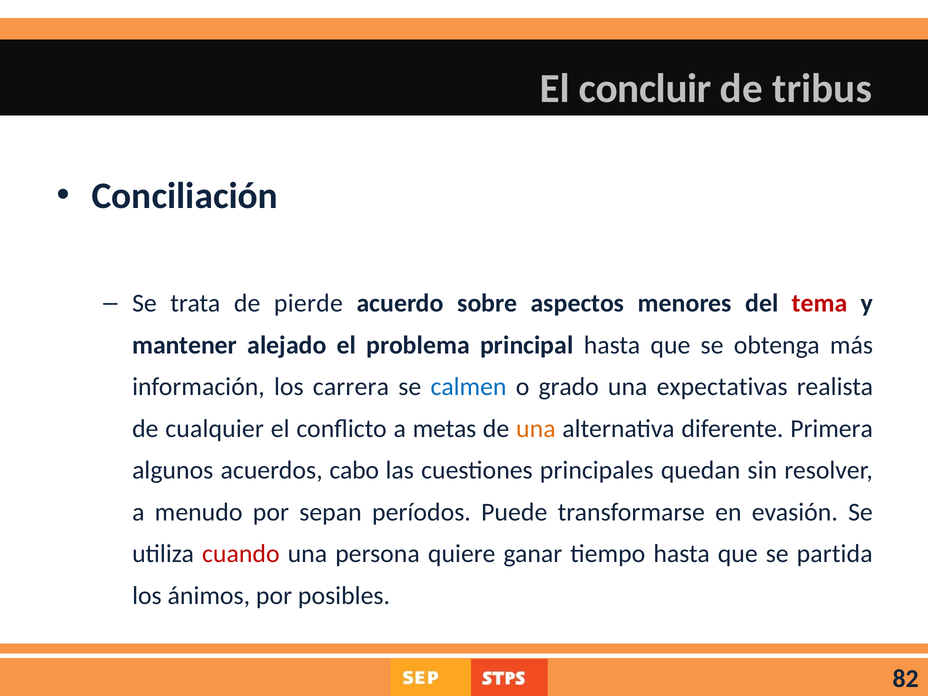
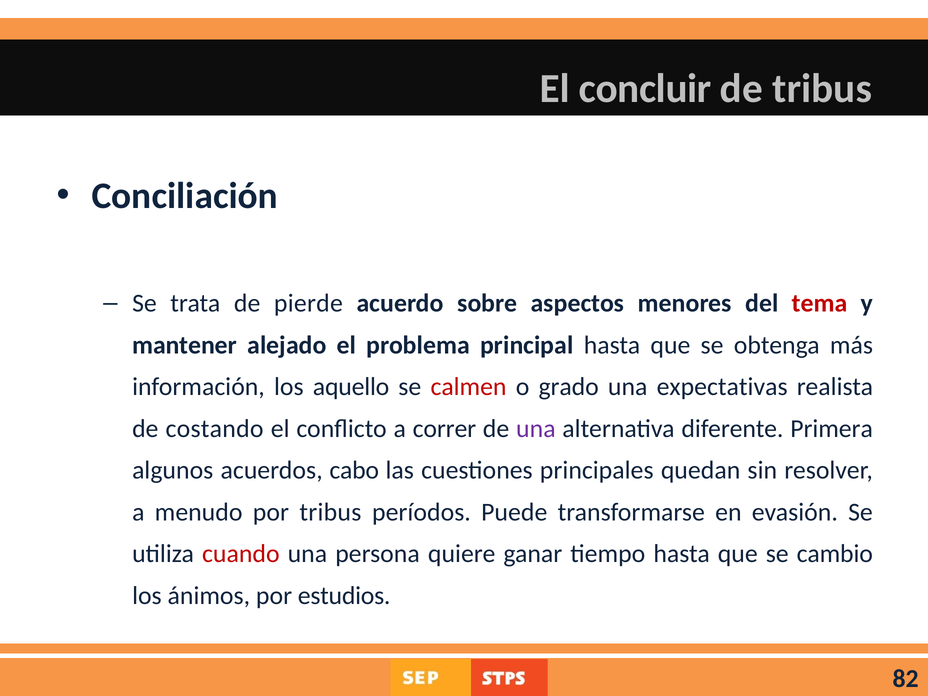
carrera: carrera -> aquello
calmen colour: blue -> red
cualquier: cualquier -> costando
metas: metas -> correr
una at (536, 429) colour: orange -> purple
por sepan: sepan -> tribus
partida: partida -> cambio
posibles: posibles -> estudios
